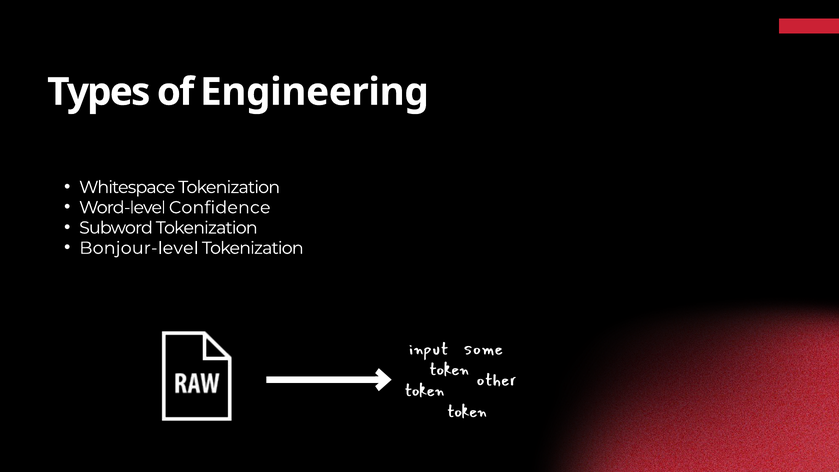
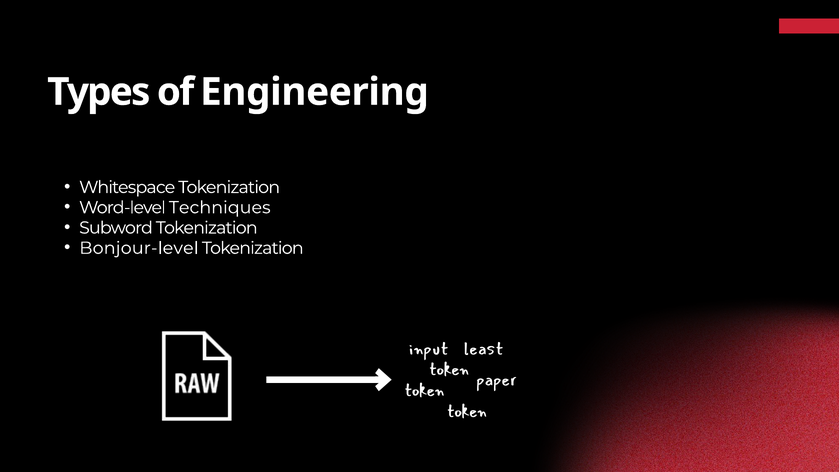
Confidence: Confidence -> Techniques
some: some -> least
other: other -> paper
